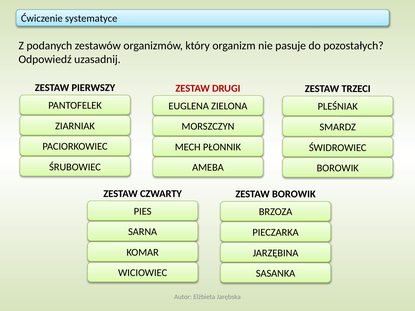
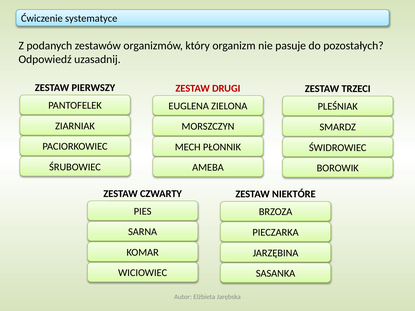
ZESTAW BOROWIK: BOROWIK -> NIEKTÓRE
